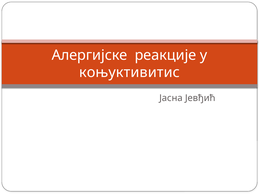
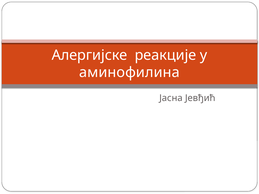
коњуктивитис: коњуктивитис -> аминофилина
